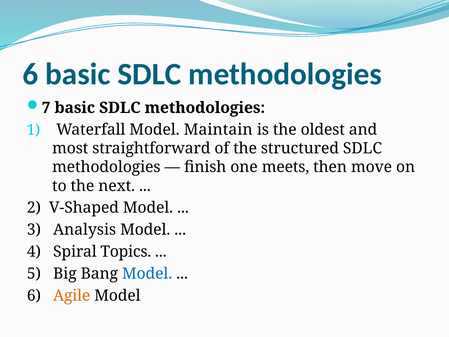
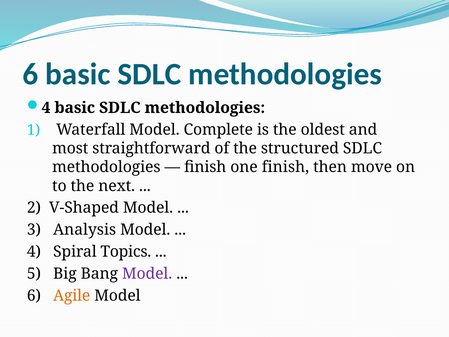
7 at (46, 108): 7 -> 4
Maintain: Maintain -> Complete
one meets: meets -> finish
Model at (147, 273) colour: blue -> purple
